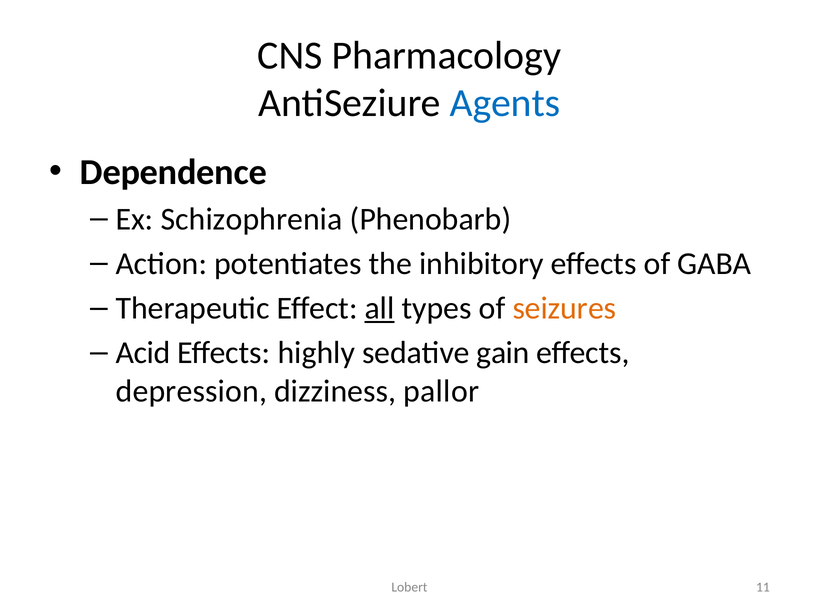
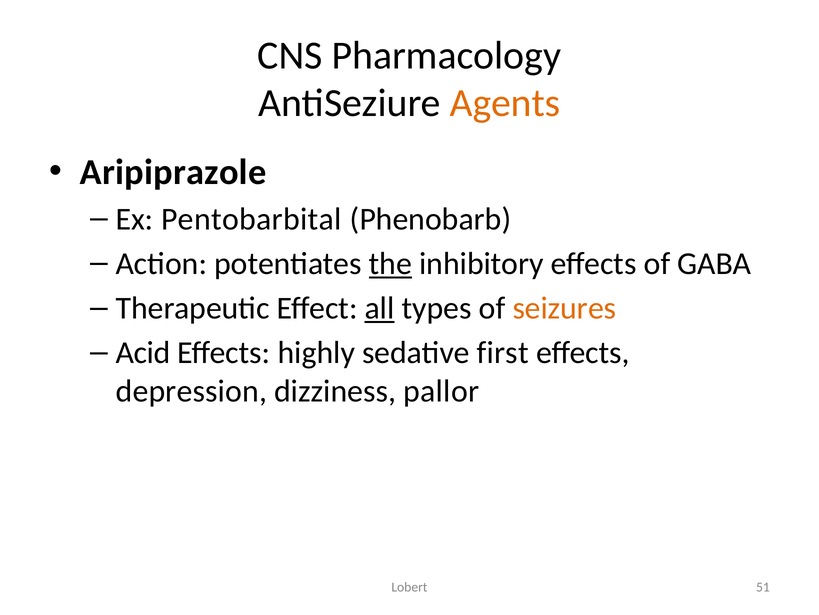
Agents colour: blue -> orange
Dependence: Dependence -> Aripiprazole
Schizophrenia: Schizophrenia -> Pentobarbital
the underline: none -> present
gain: gain -> first
11: 11 -> 51
